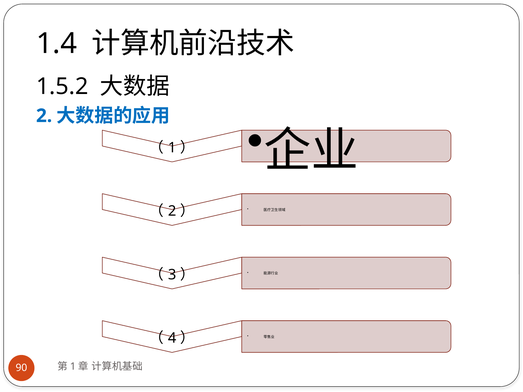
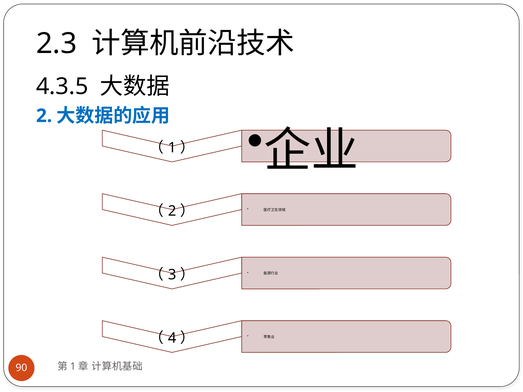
1.4: 1.4 -> 2.3
1.5.2: 1.5.2 -> 4.3.5
